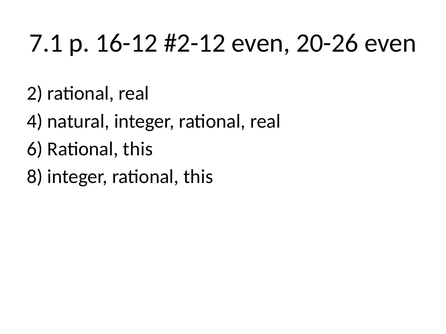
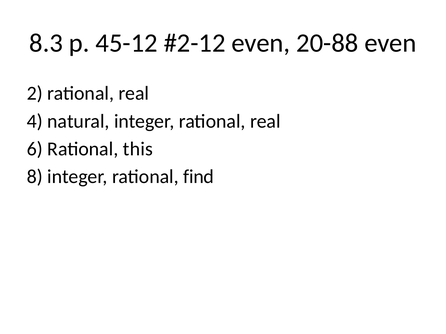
7.1: 7.1 -> 8.3
16-12: 16-12 -> 45-12
20-26: 20-26 -> 20-88
integer rational this: this -> find
